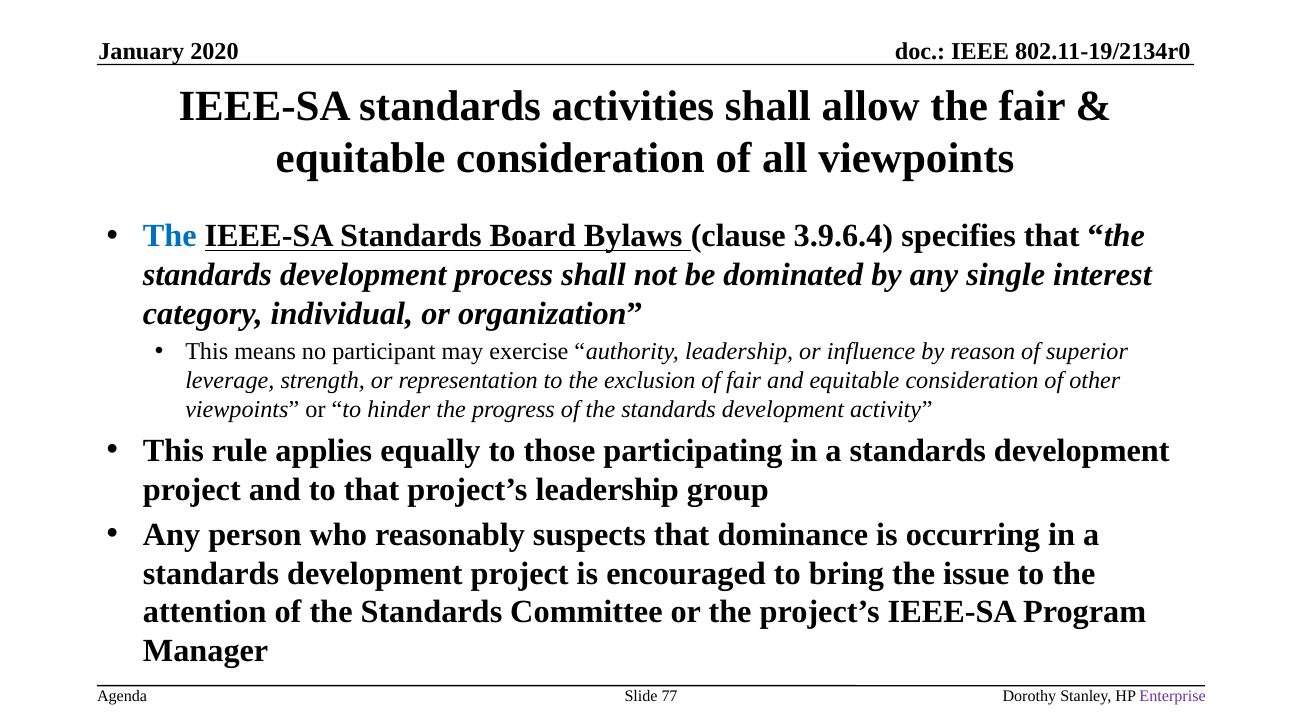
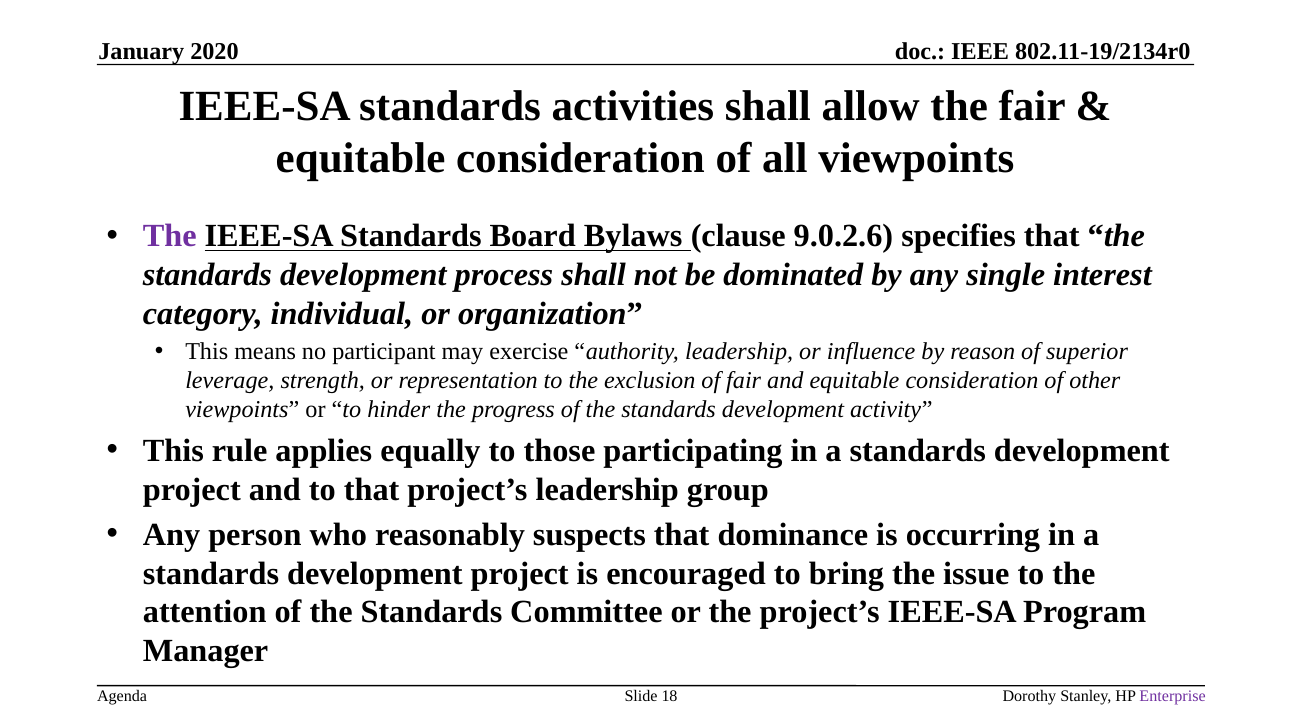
The at (170, 236) colour: blue -> purple
3.9.6.4: 3.9.6.4 -> 9.0.2.6
77: 77 -> 18
